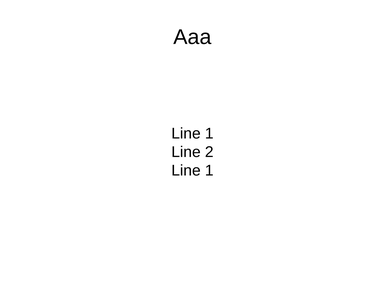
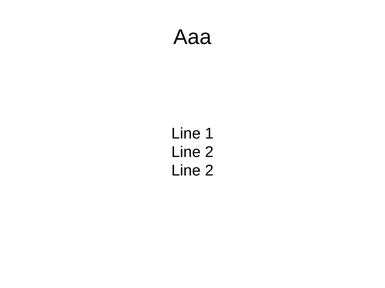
1 at (209, 171): 1 -> 2
